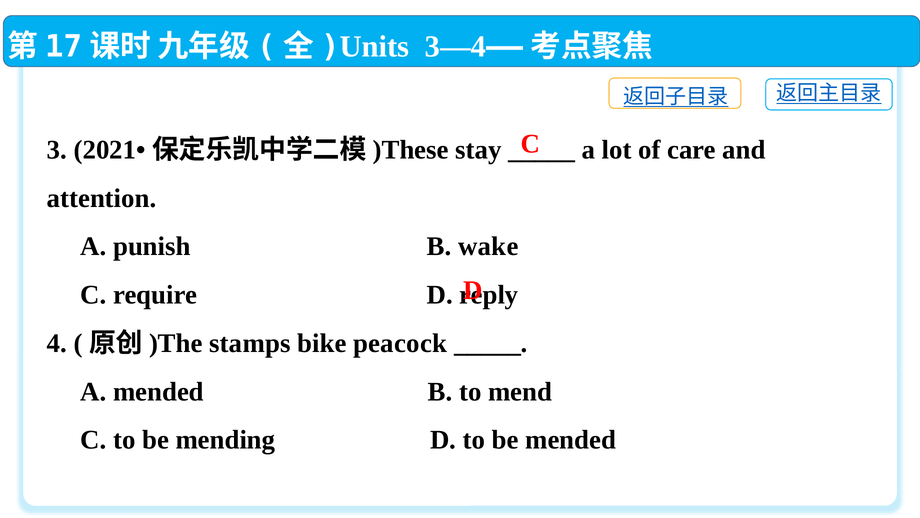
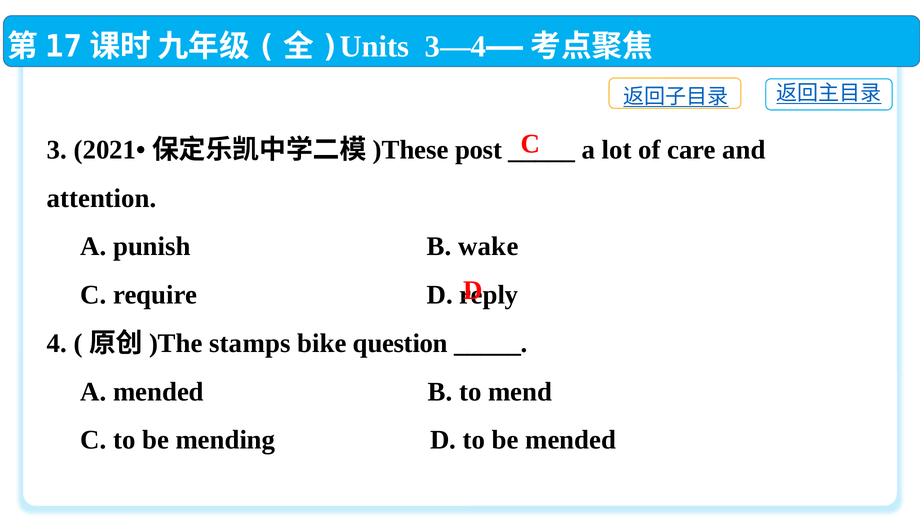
stay: stay -> post
peacock: peacock -> question
